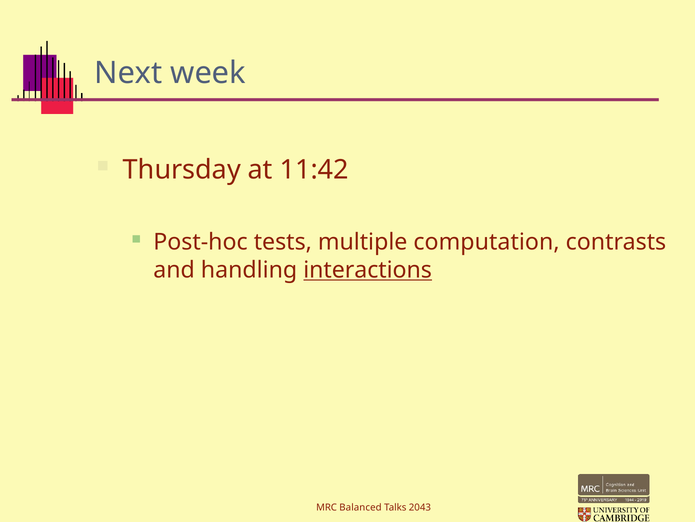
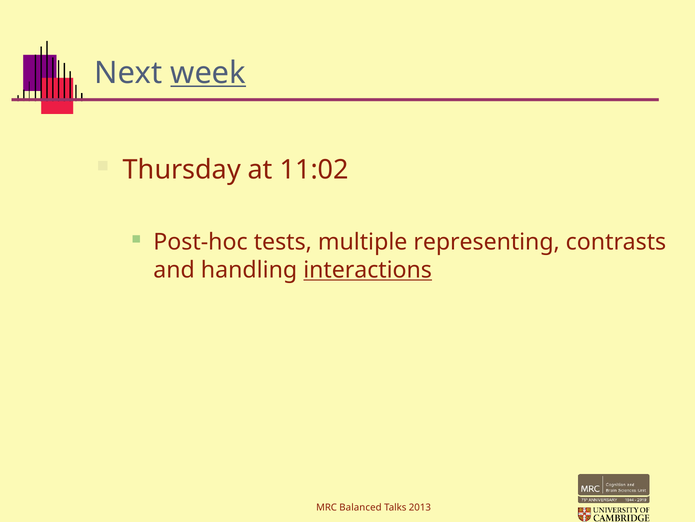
week underline: none -> present
11:42: 11:42 -> 11:02
computation: computation -> representing
2043: 2043 -> 2013
